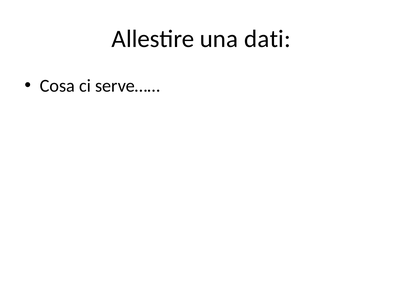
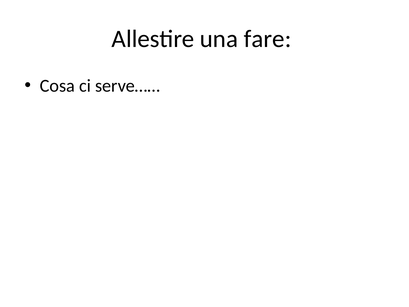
dati: dati -> fare
